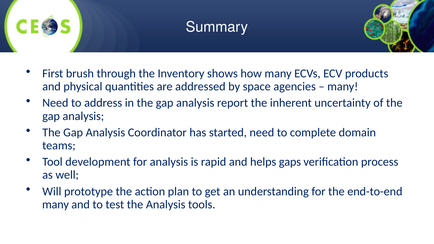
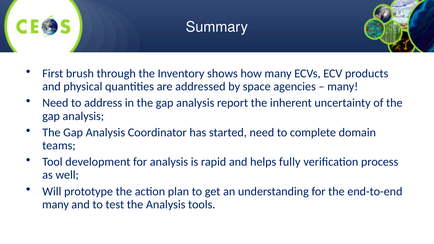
gaps: gaps -> fully
